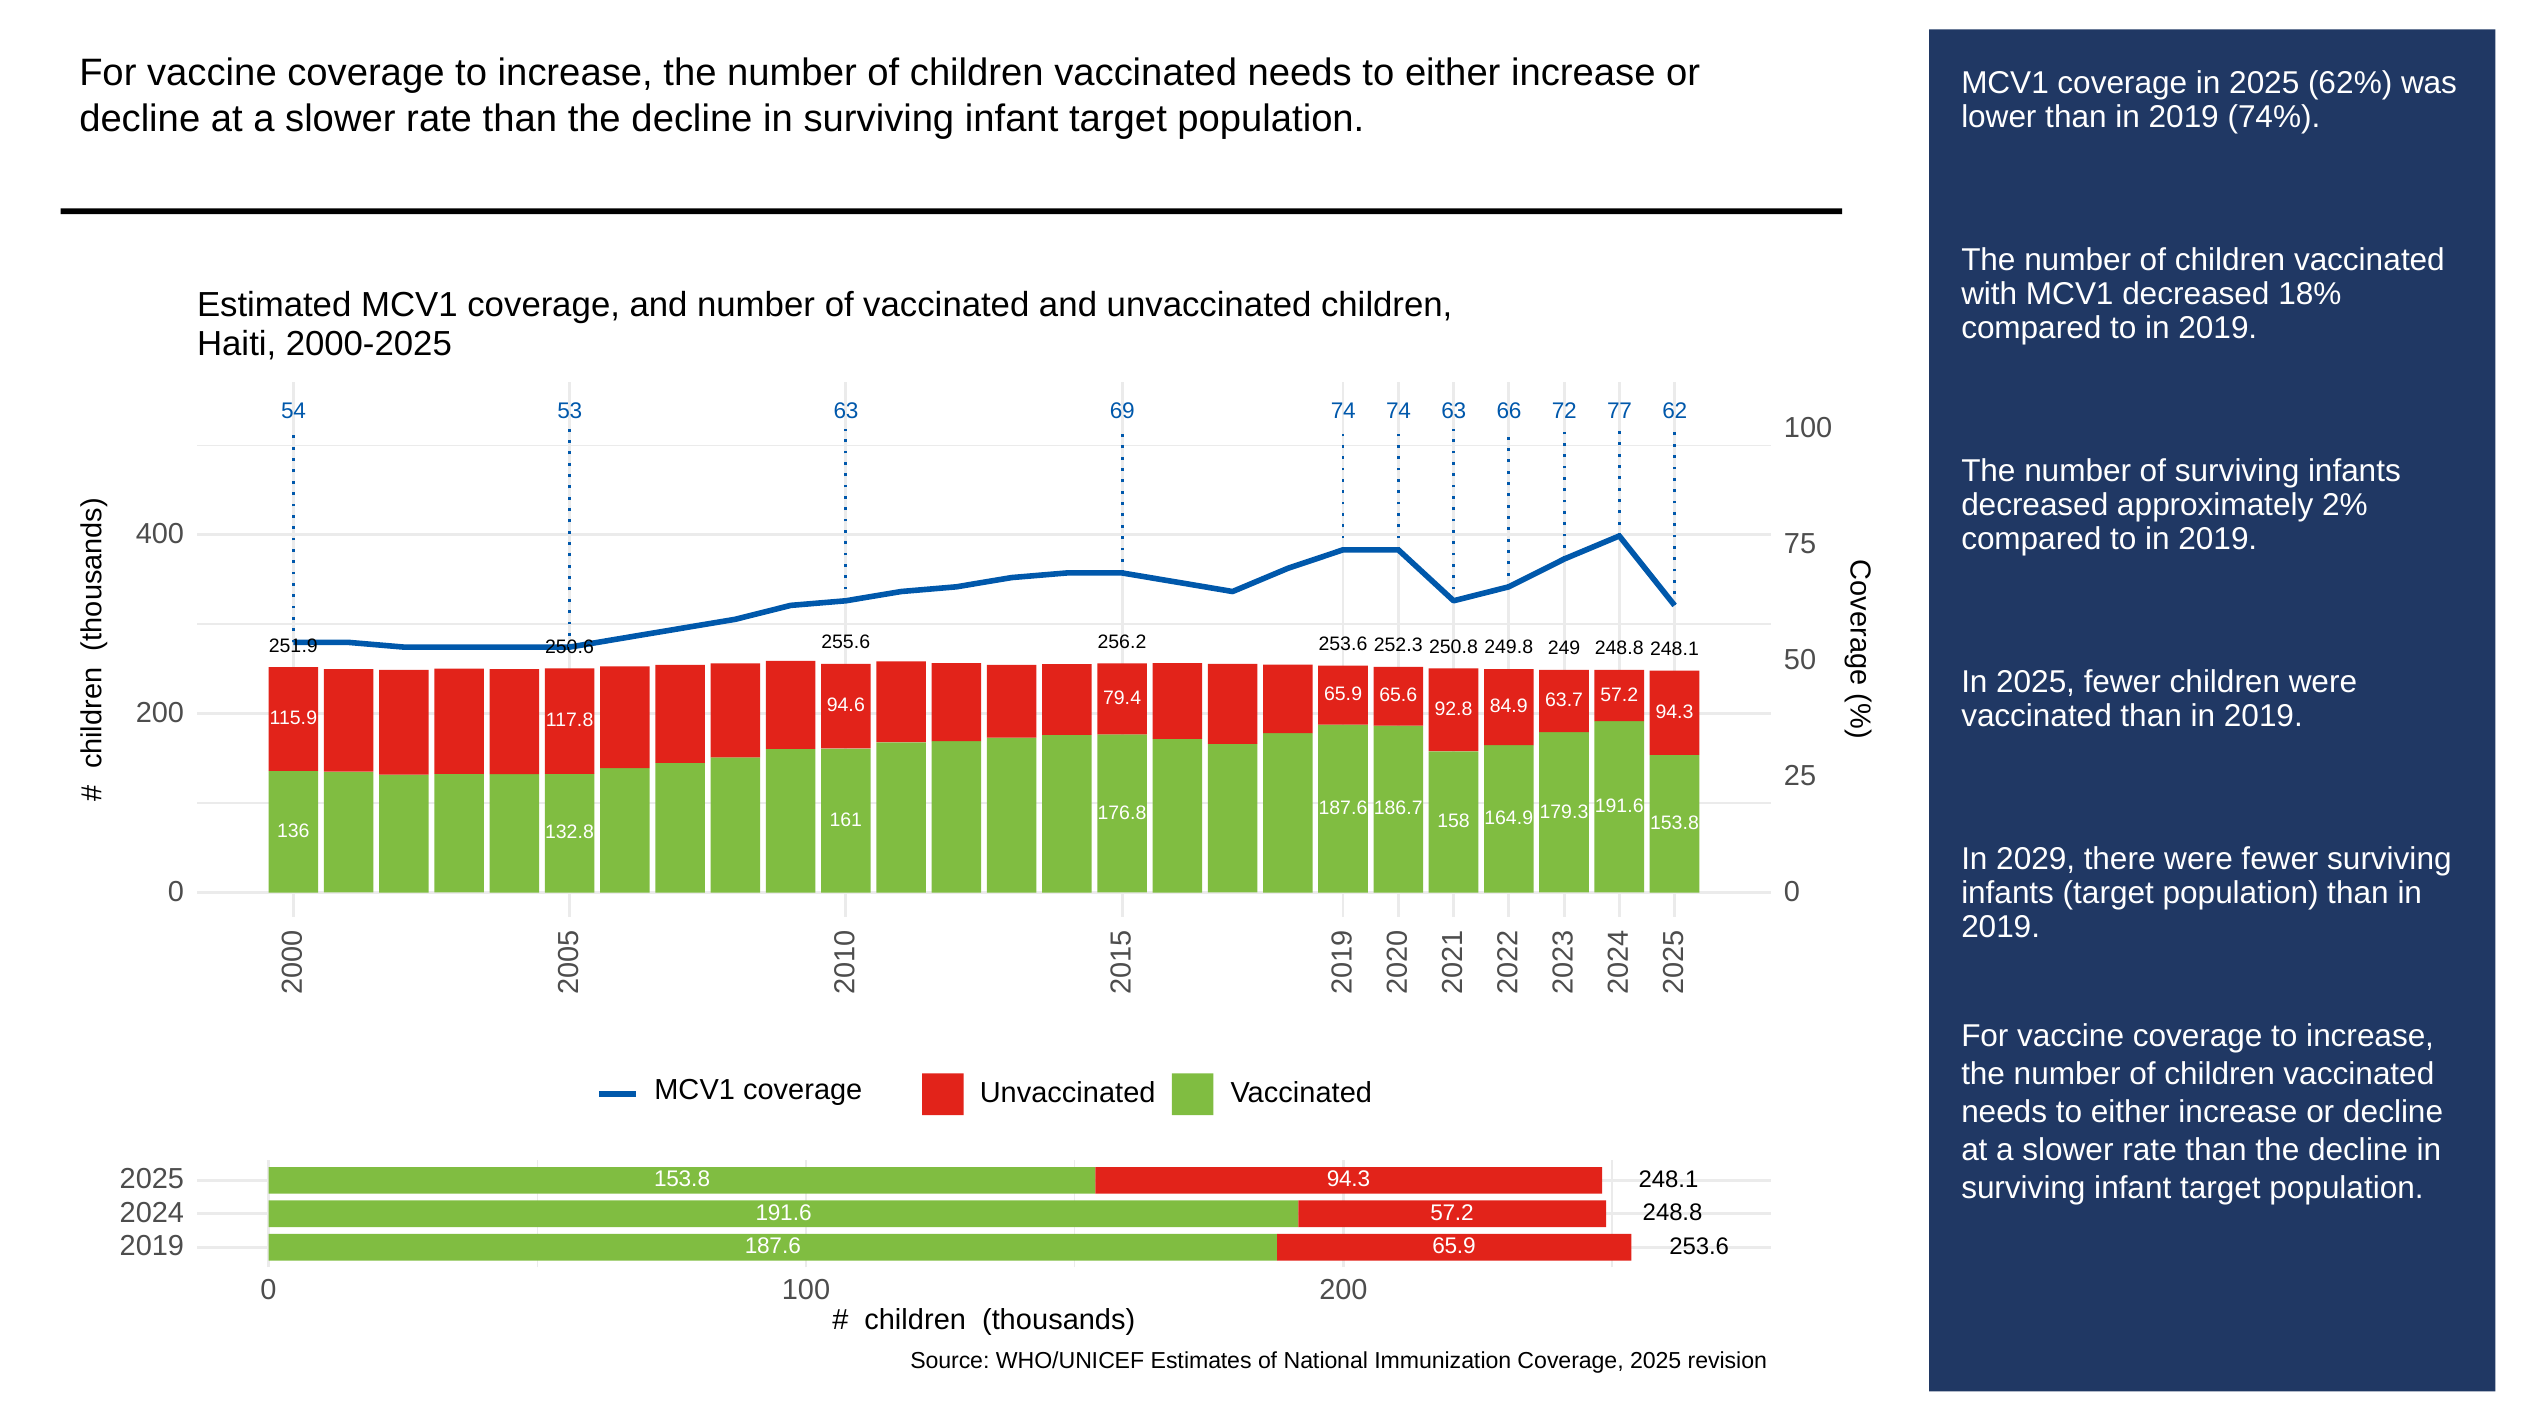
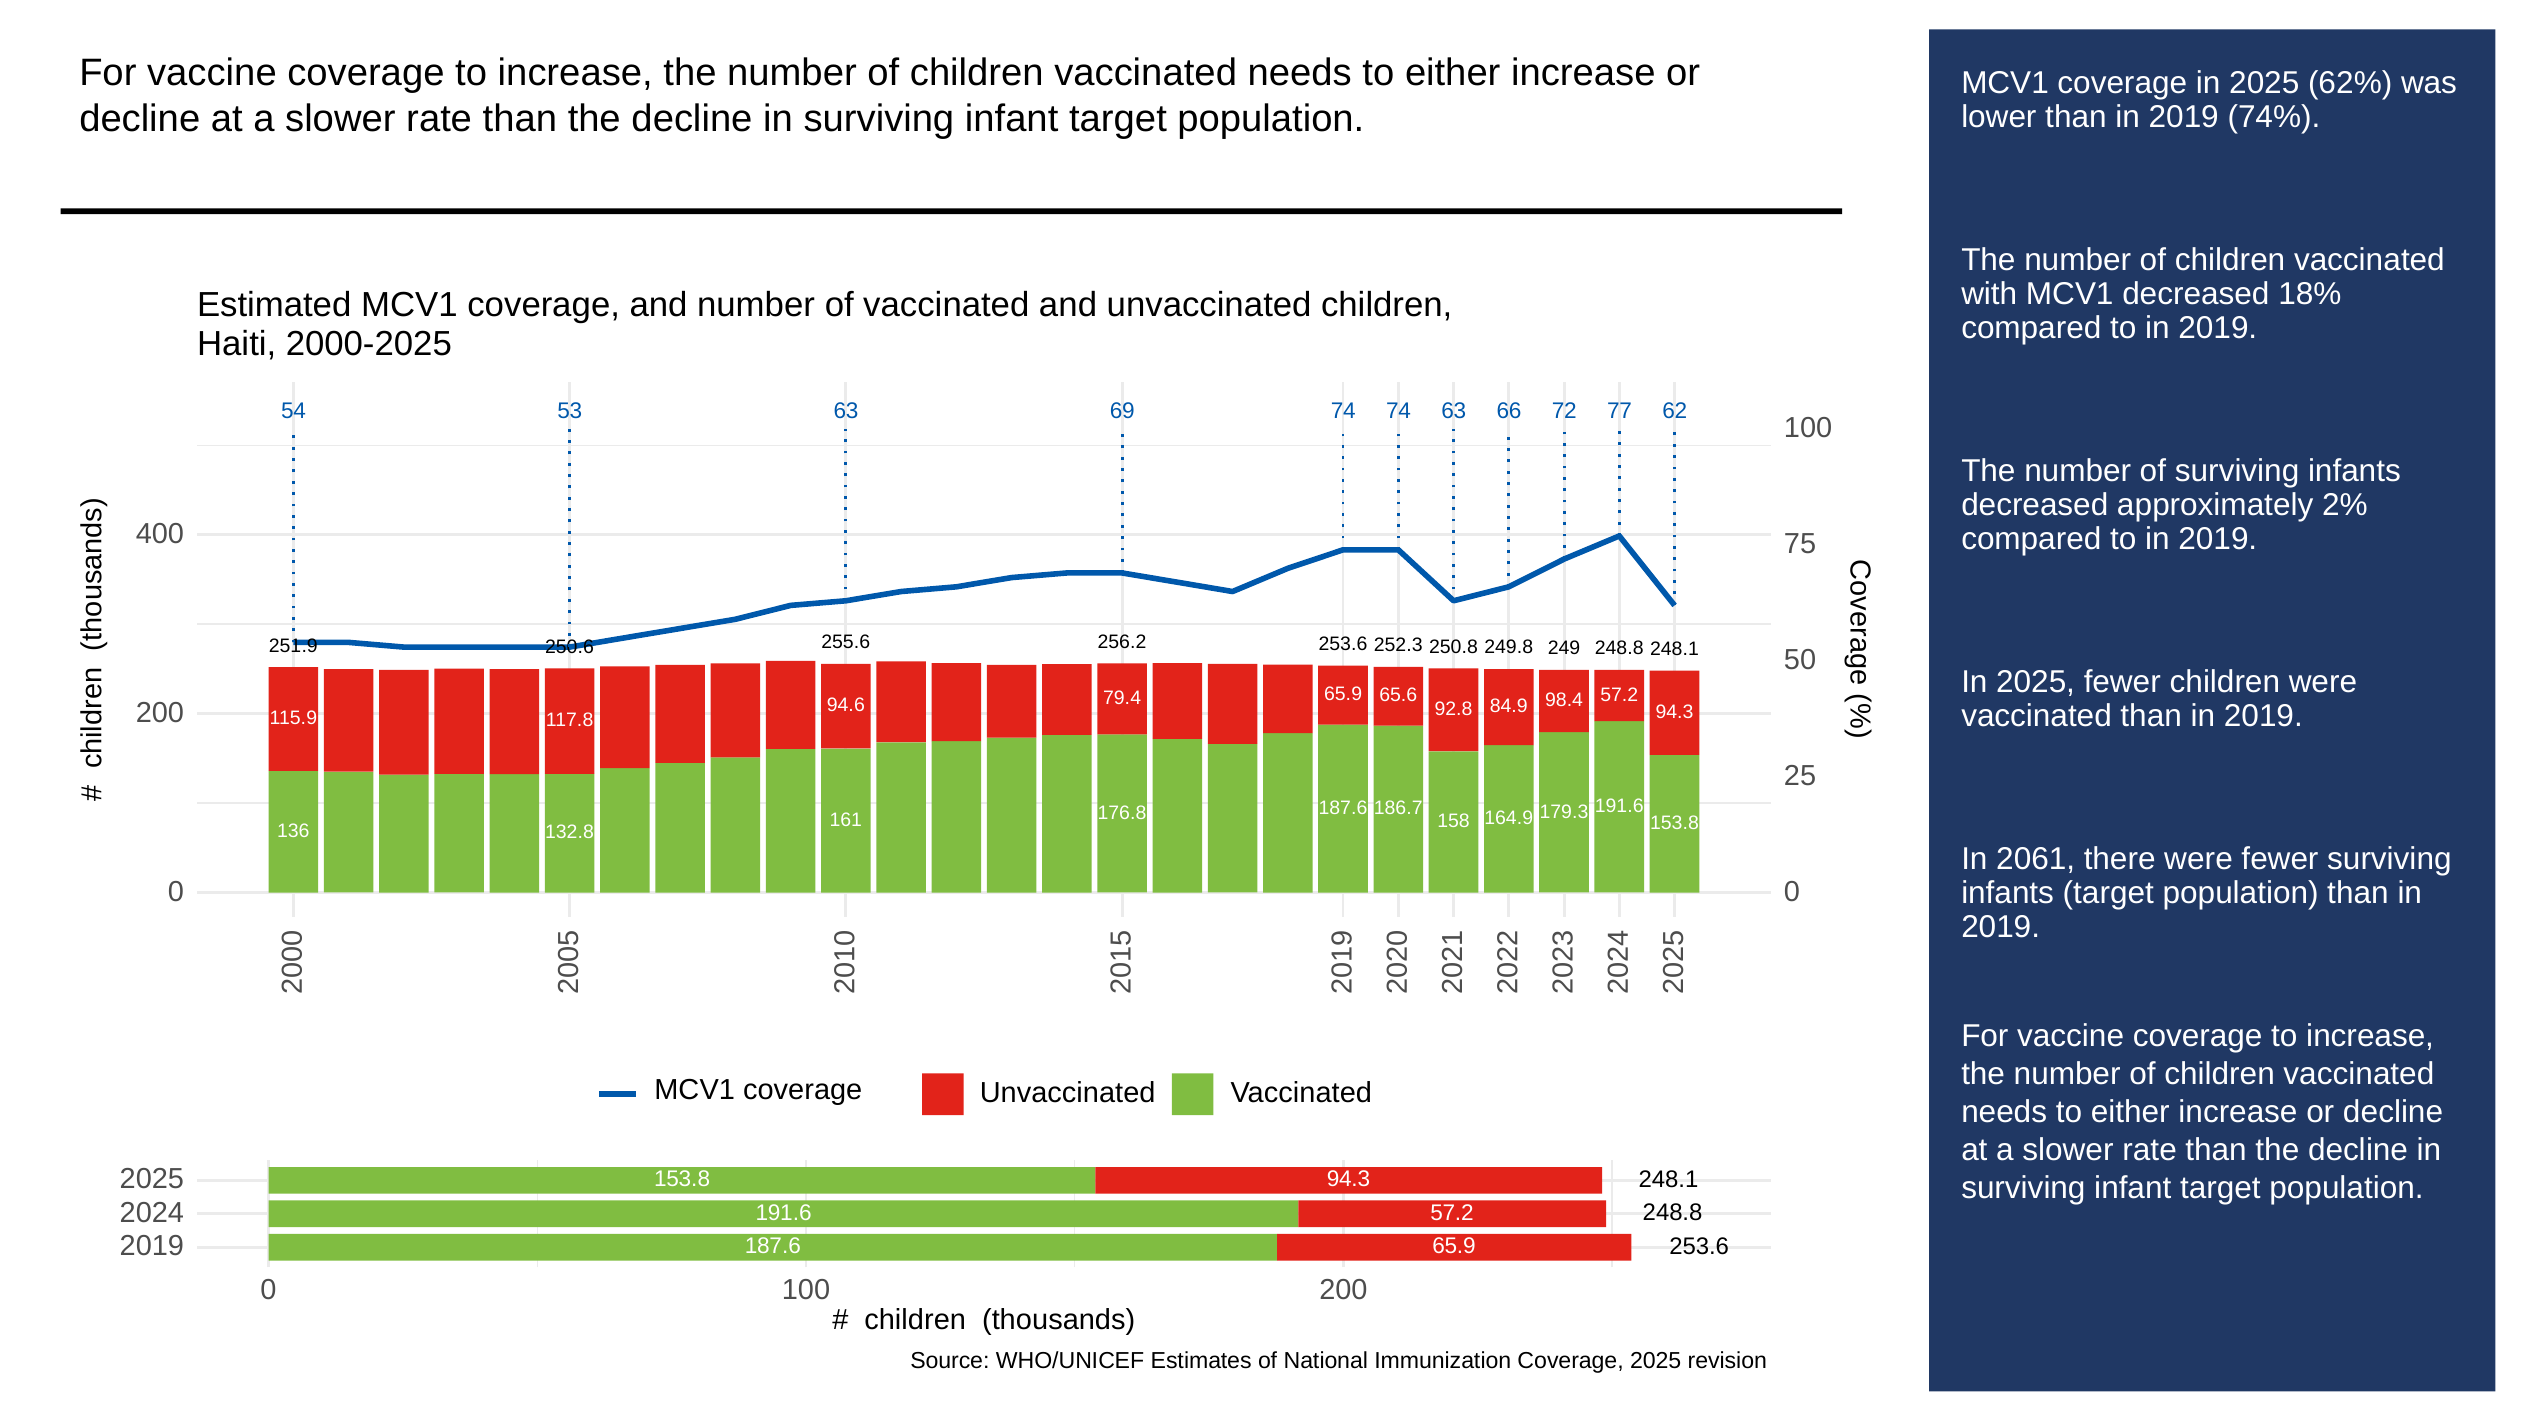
63.7: 63.7 -> 98.4
2029: 2029 -> 2061
